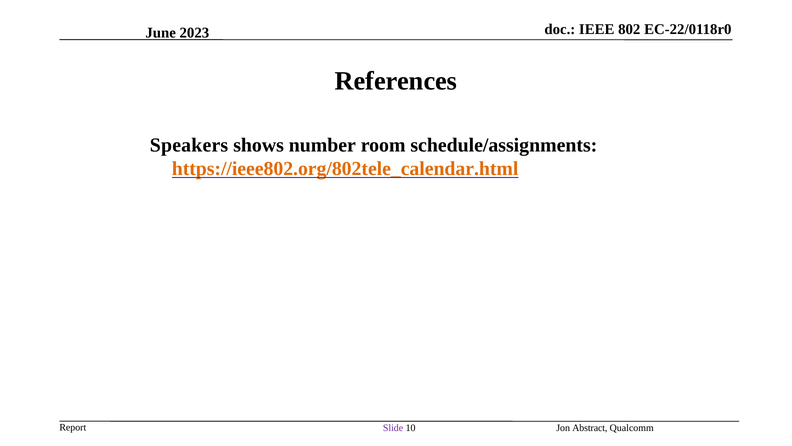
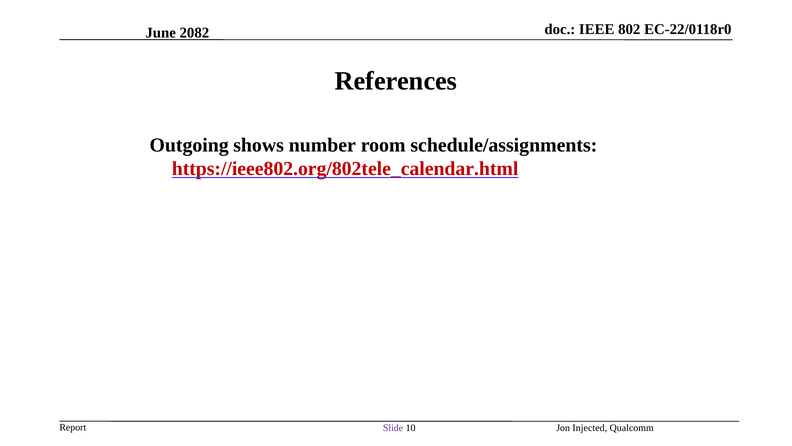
2023: 2023 -> 2082
Speakers: Speakers -> Outgoing
https://ieee802.org/802tele_calendar.html colour: orange -> red
Abstract: Abstract -> Injected
